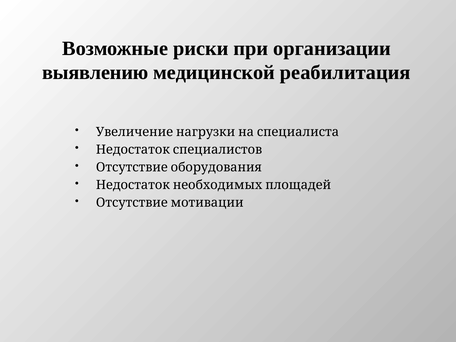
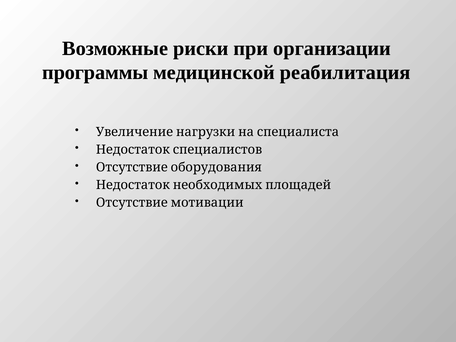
выявлению: выявлению -> программы
